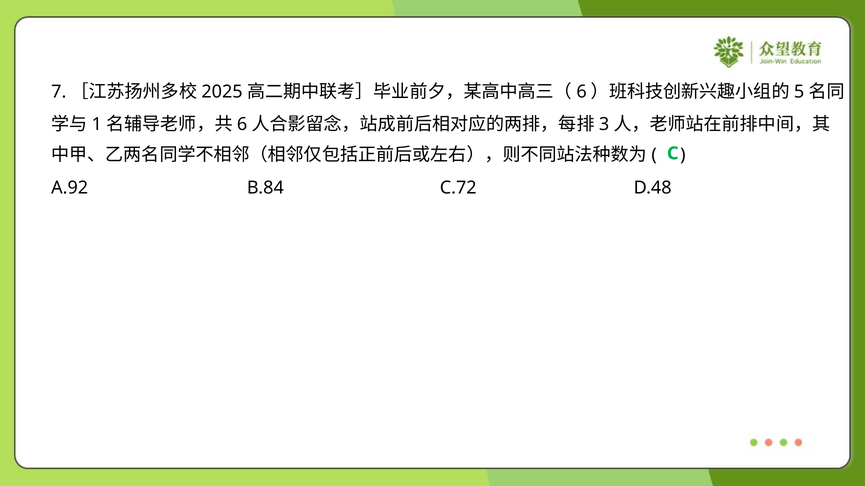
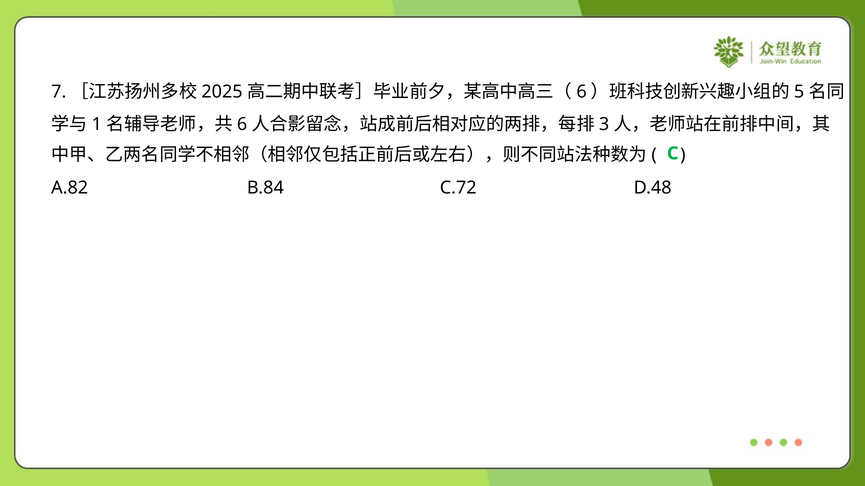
A.92: A.92 -> A.82
